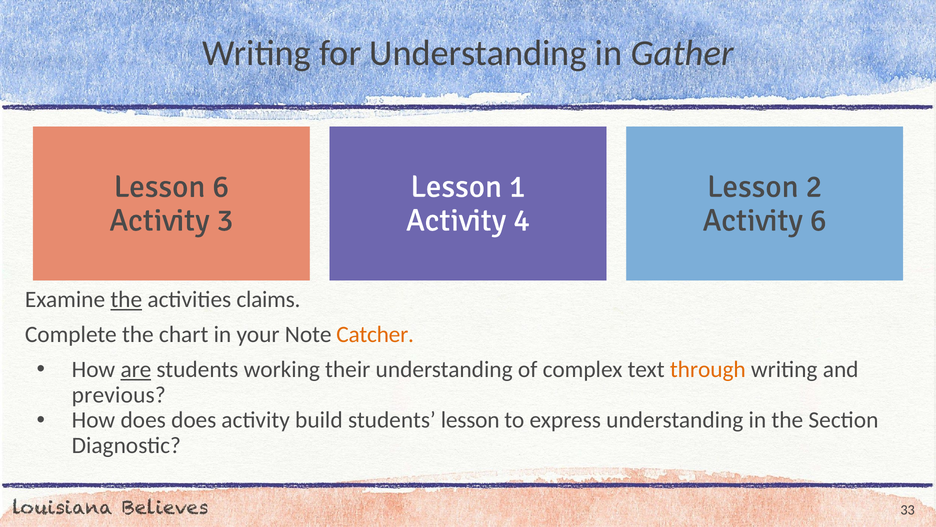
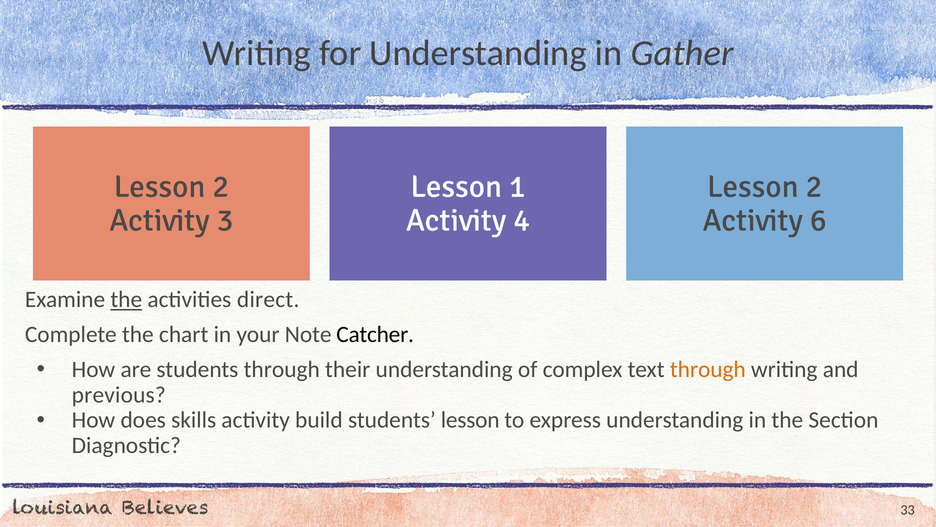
6 at (221, 186): 6 -> 2
claims: claims -> direct
Catcher colour: orange -> black
are underline: present -> none
students working: working -> through
does does: does -> skills
